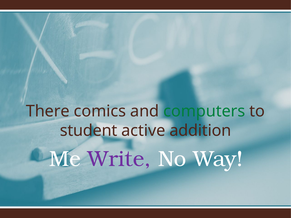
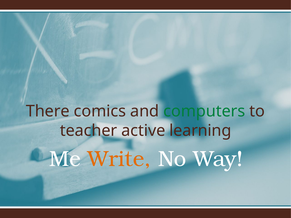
student: student -> teacher
addition: addition -> learning
Write colour: purple -> orange
